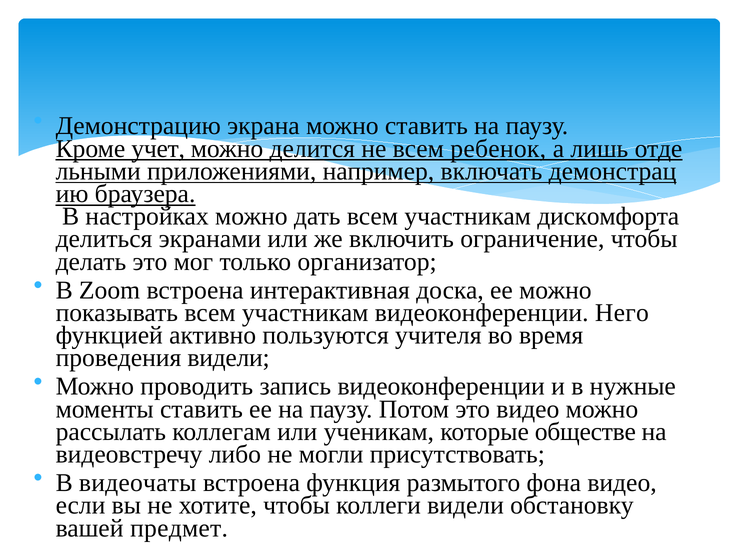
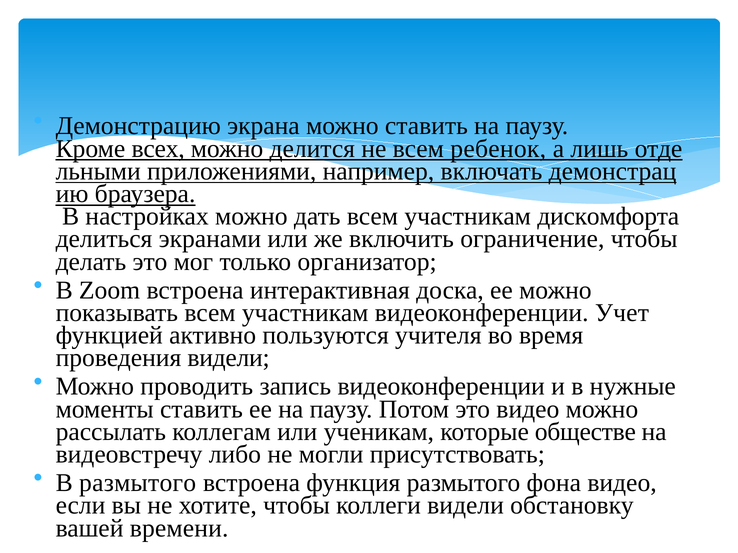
учет: учет -> всех
Него: Него -> Учет
В видеочаты: видеочаты -> размытого
предмет: предмет -> времени
